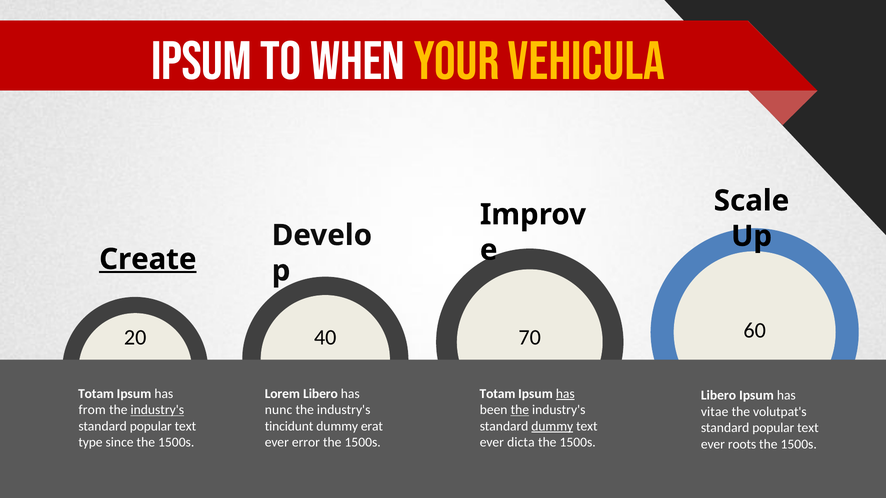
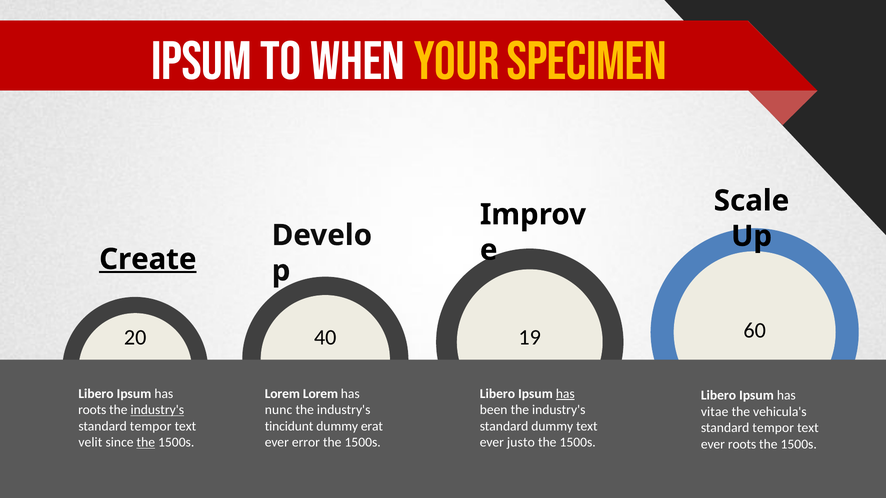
Vehicula: Vehicula -> Specimen
70: 70 -> 19
Totam at (96, 394): Totam -> Libero
Lorem Libero: Libero -> Lorem
Totam at (498, 394): Totam -> Libero
from at (92, 410): from -> roots
the at (520, 410) underline: present -> none
volutpat's: volutpat's -> vehicula's
popular at (151, 427): popular -> tempor
dummy at (552, 427) underline: present -> none
popular at (773, 428): popular -> tempor
type: type -> velit
the at (146, 443) underline: none -> present
dicta: dicta -> justo
